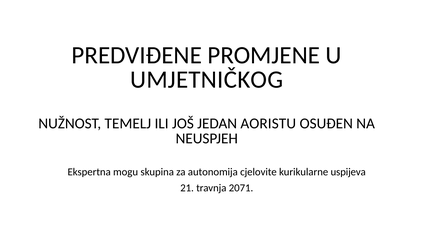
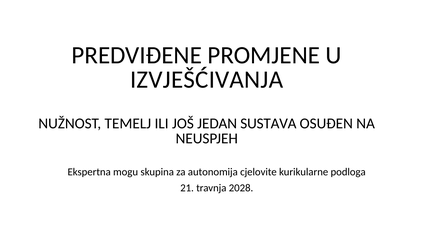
UMJETNIČKOG: UMJETNIČKOG -> IZVJEŠĆIVANJA
AORISTU: AORISTU -> SUSTAVA
uspijeva: uspijeva -> podloga
2071: 2071 -> 2028
